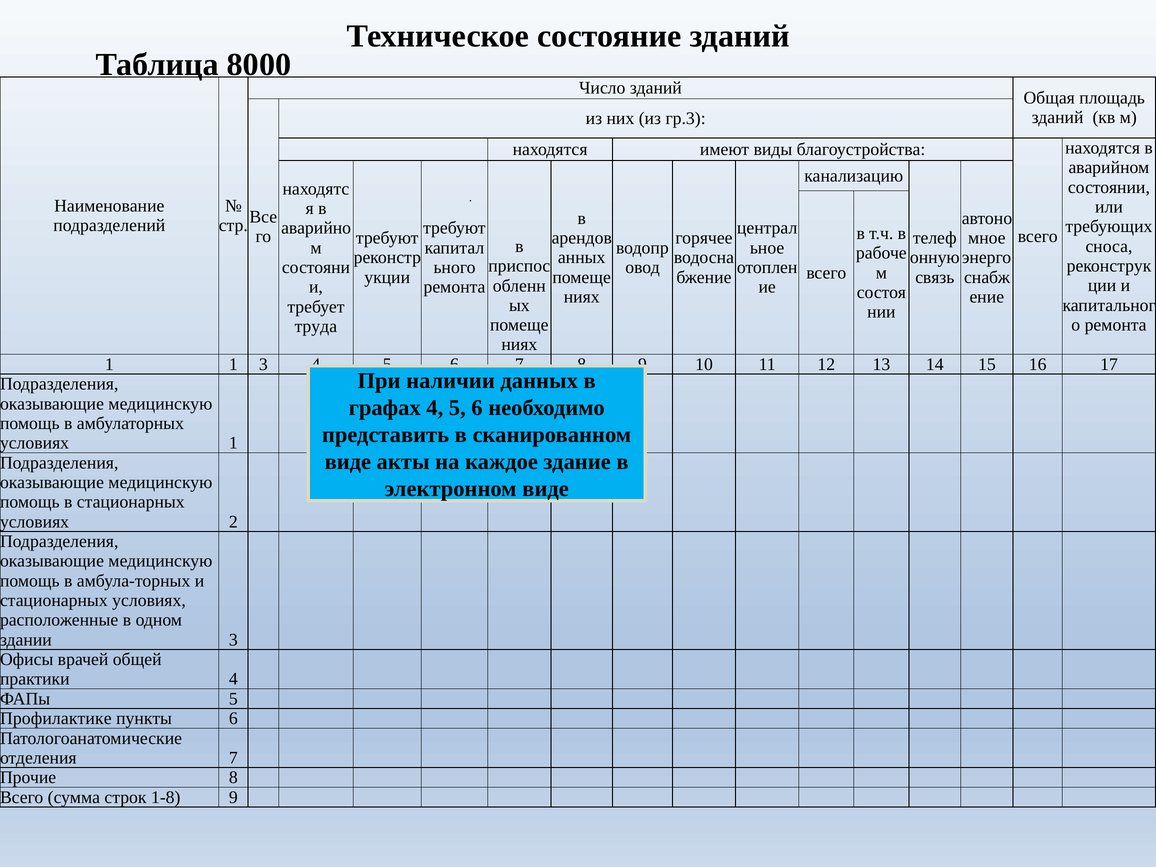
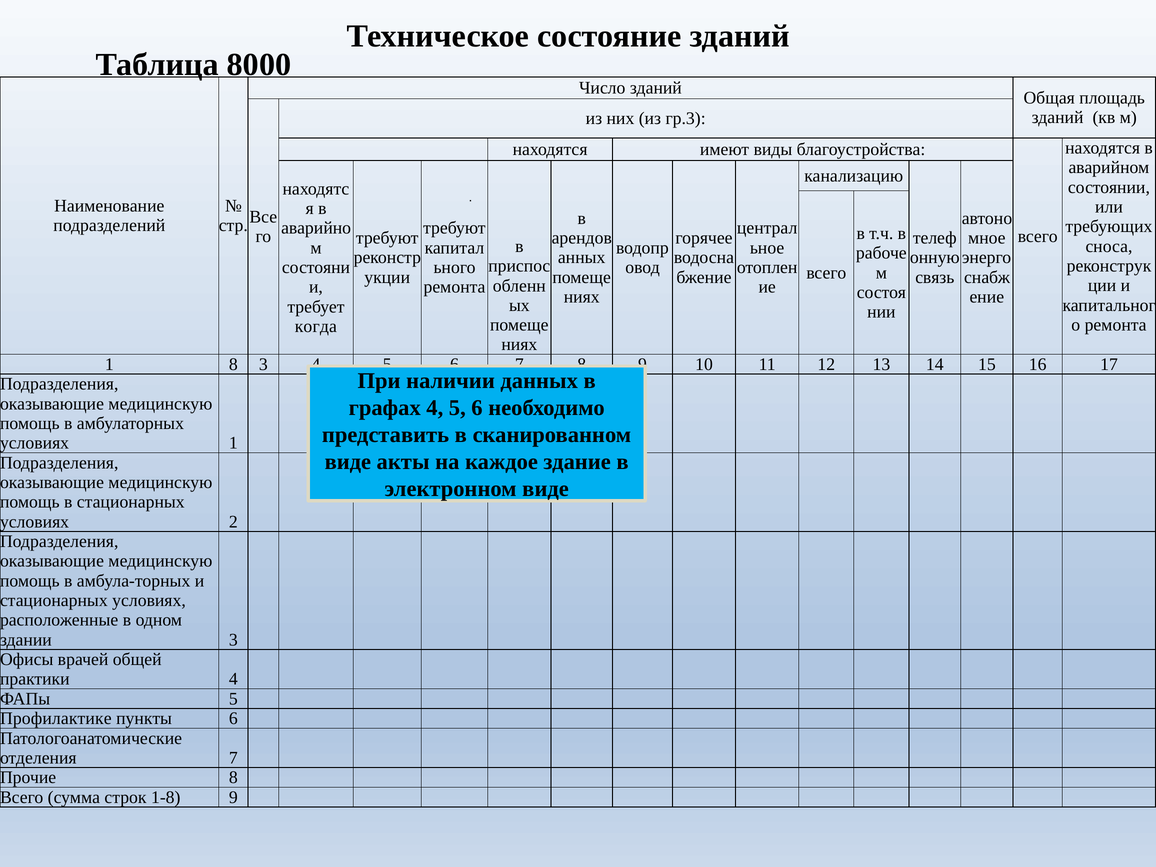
труда: труда -> когда
1 1: 1 -> 8
